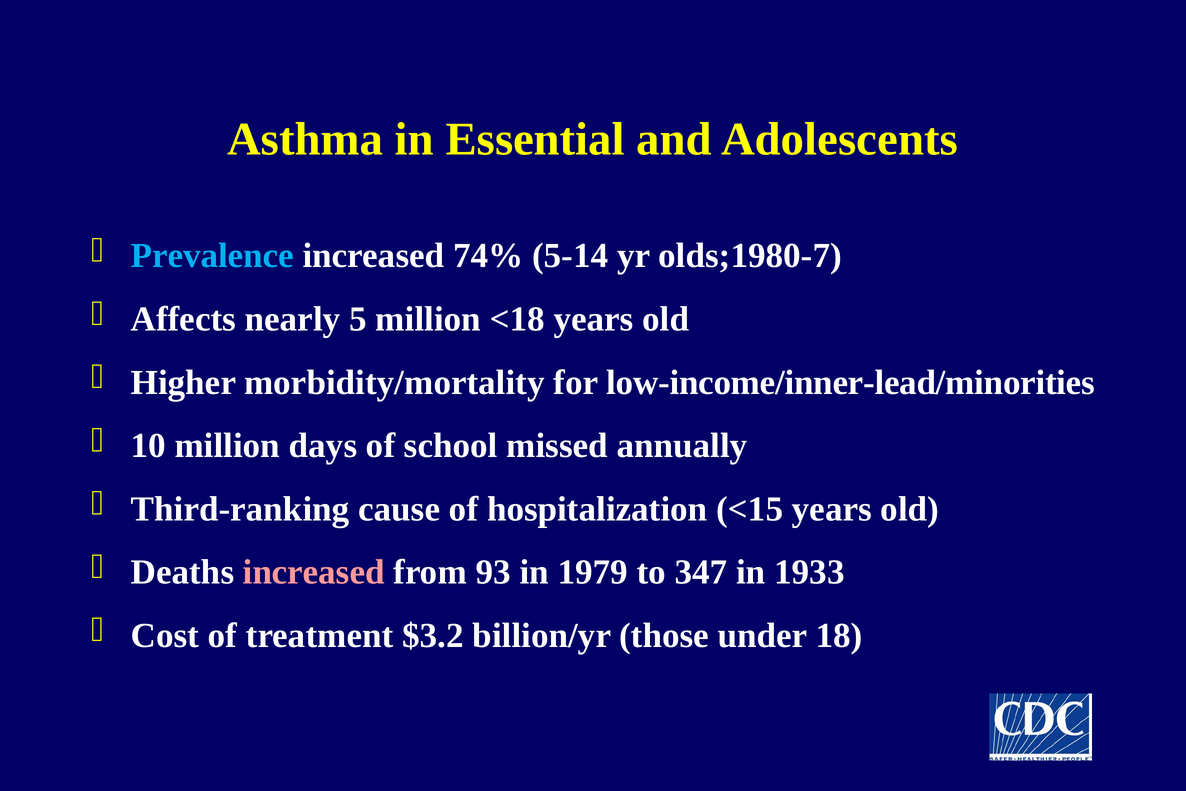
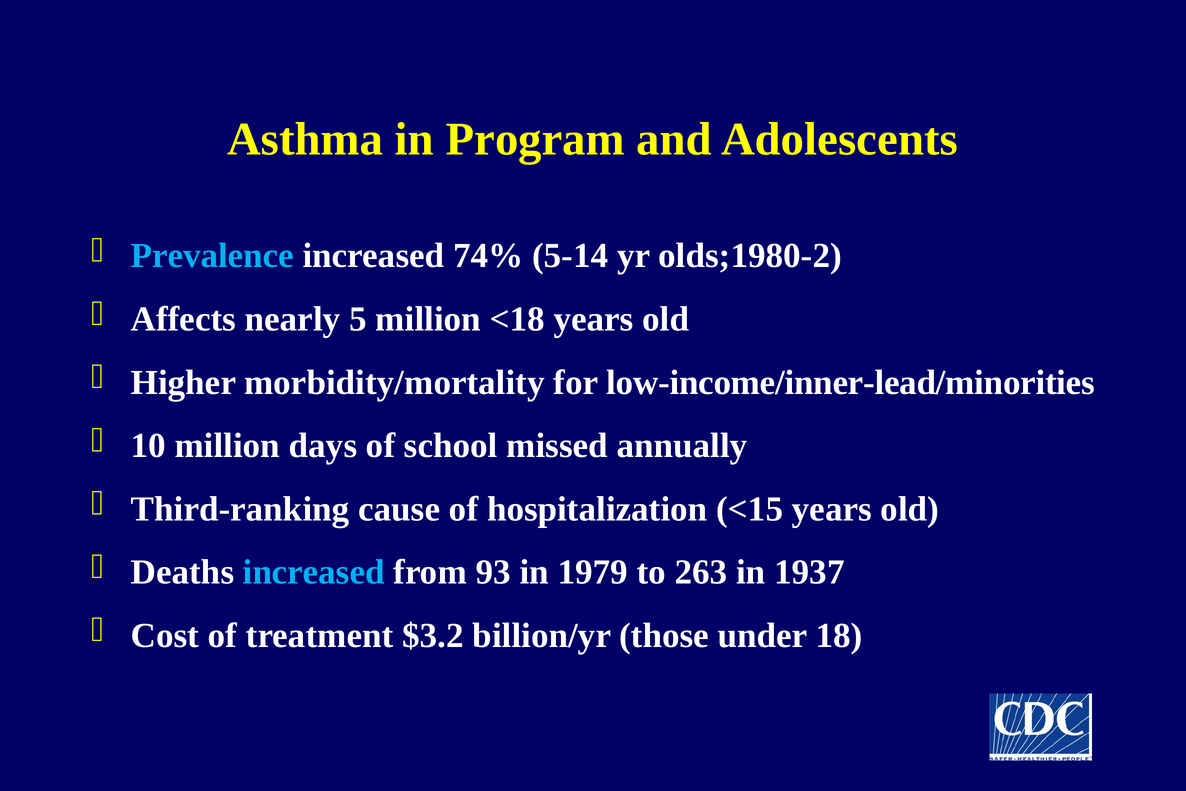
Essential: Essential -> Program
olds;1980-7: olds;1980-7 -> olds;1980-2
increased at (314, 572) colour: pink -> light blue
347: 347 -> 263
1933: 1933 -> 1937
